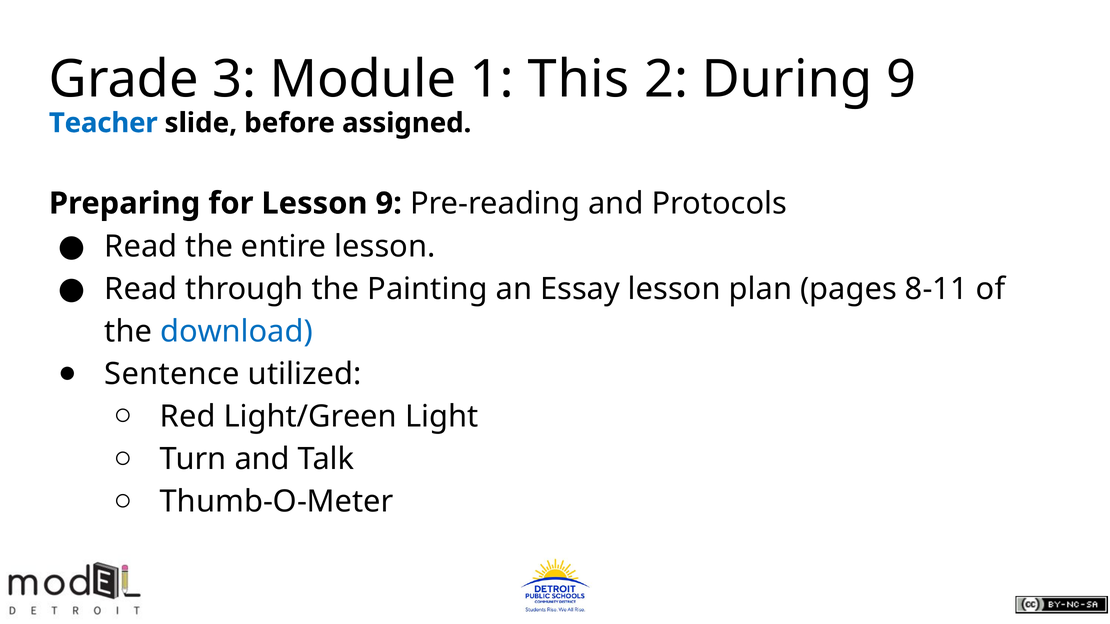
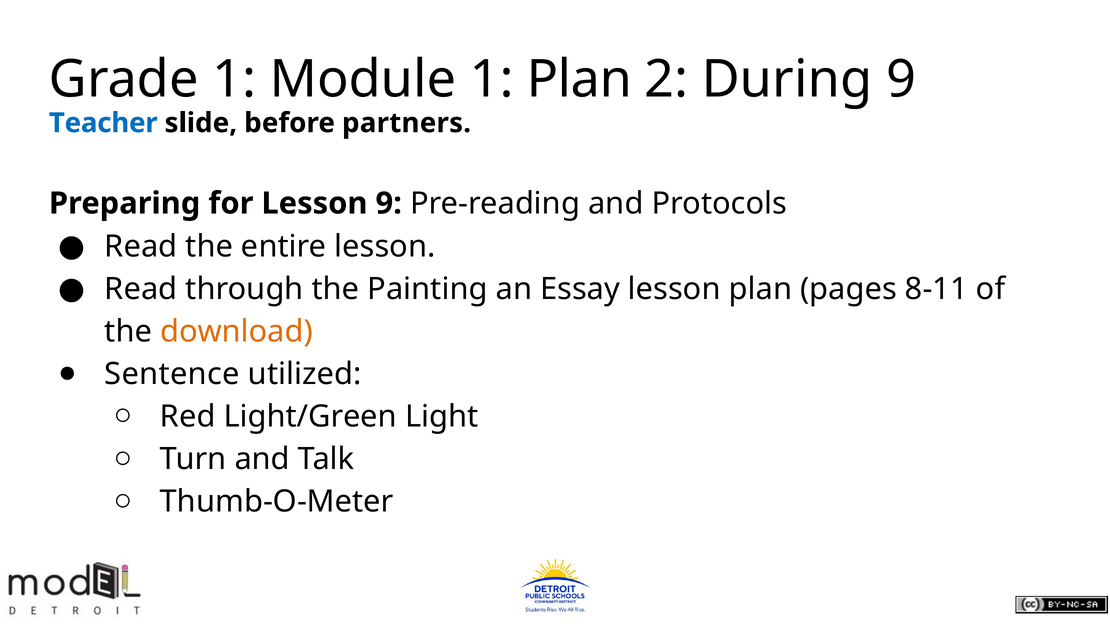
Grade 3: 3 -> 1
1 This: This -> Plan
assigned: assigned -> partners
download colour: blue -> orange
